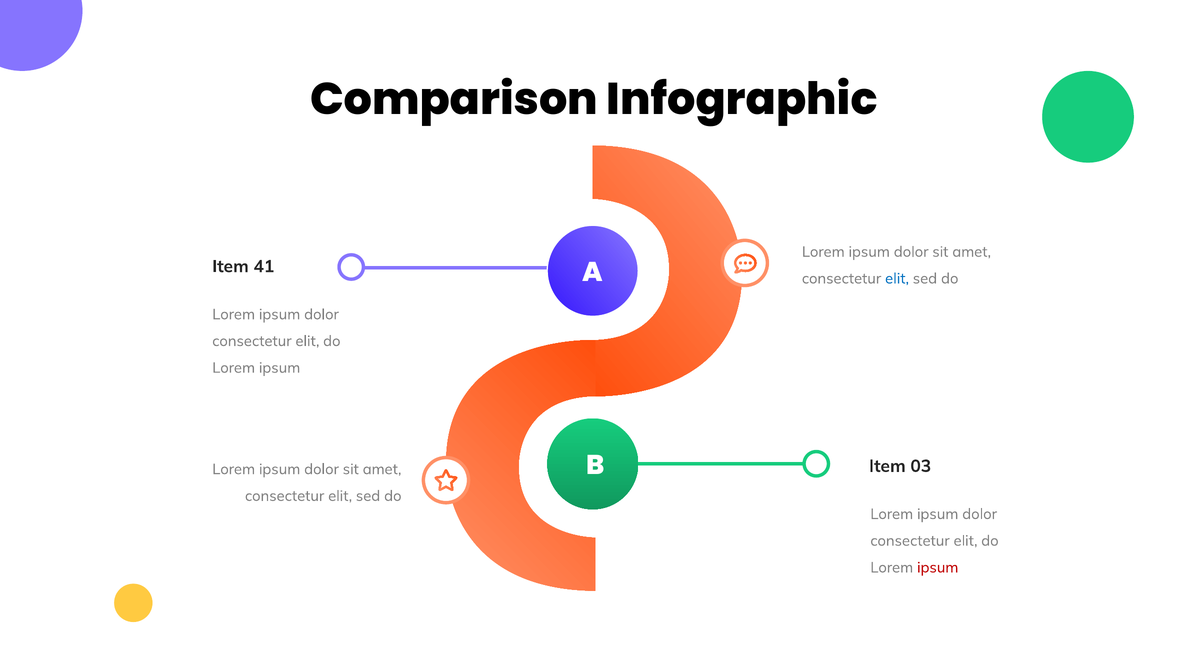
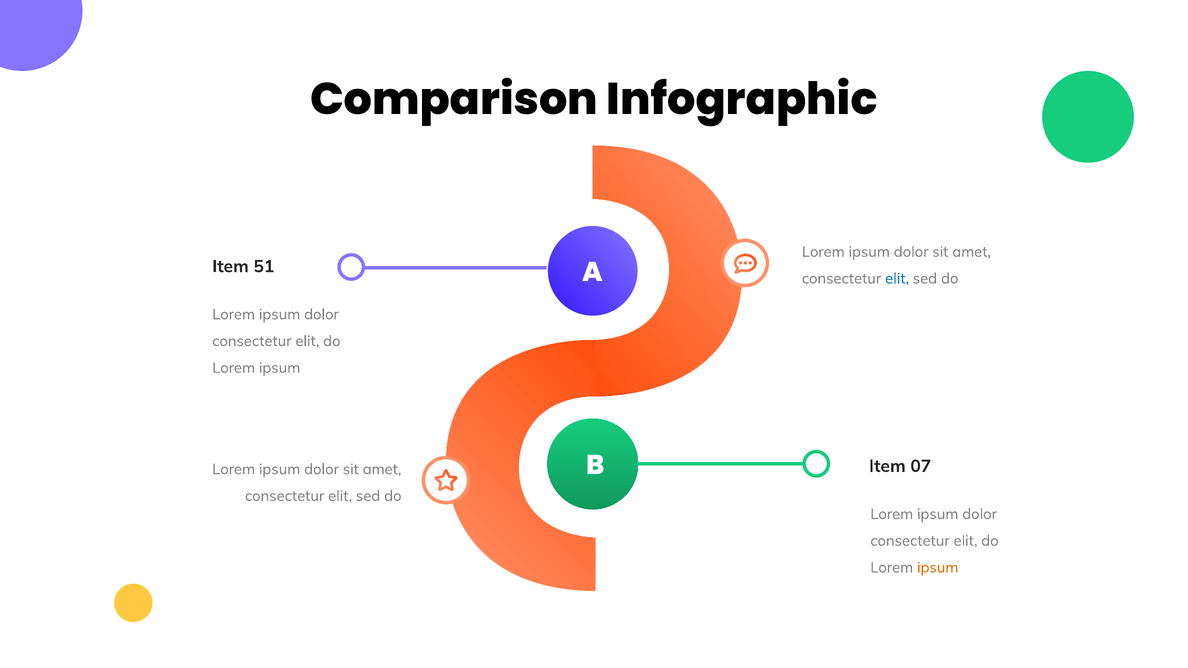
41: 41 -> 51
03: 03 -> 07
ipsum at (938, 568) colour: red -> orange
